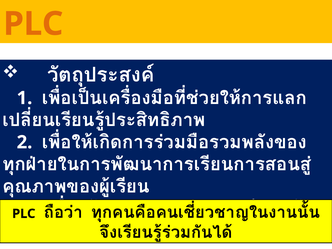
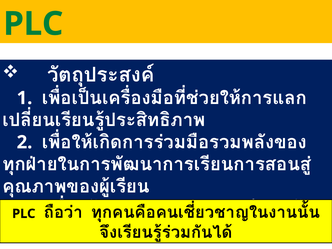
PLC at (33, 24) colour: orange -> green
